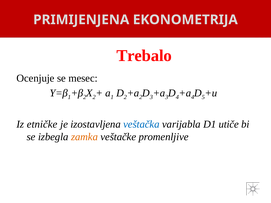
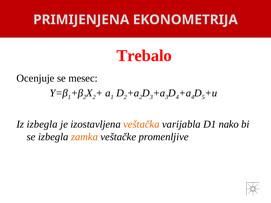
Iz etničke: etničke -> izbegla
veštačka colour: blue -> orange
utiče: utiče -> nako
